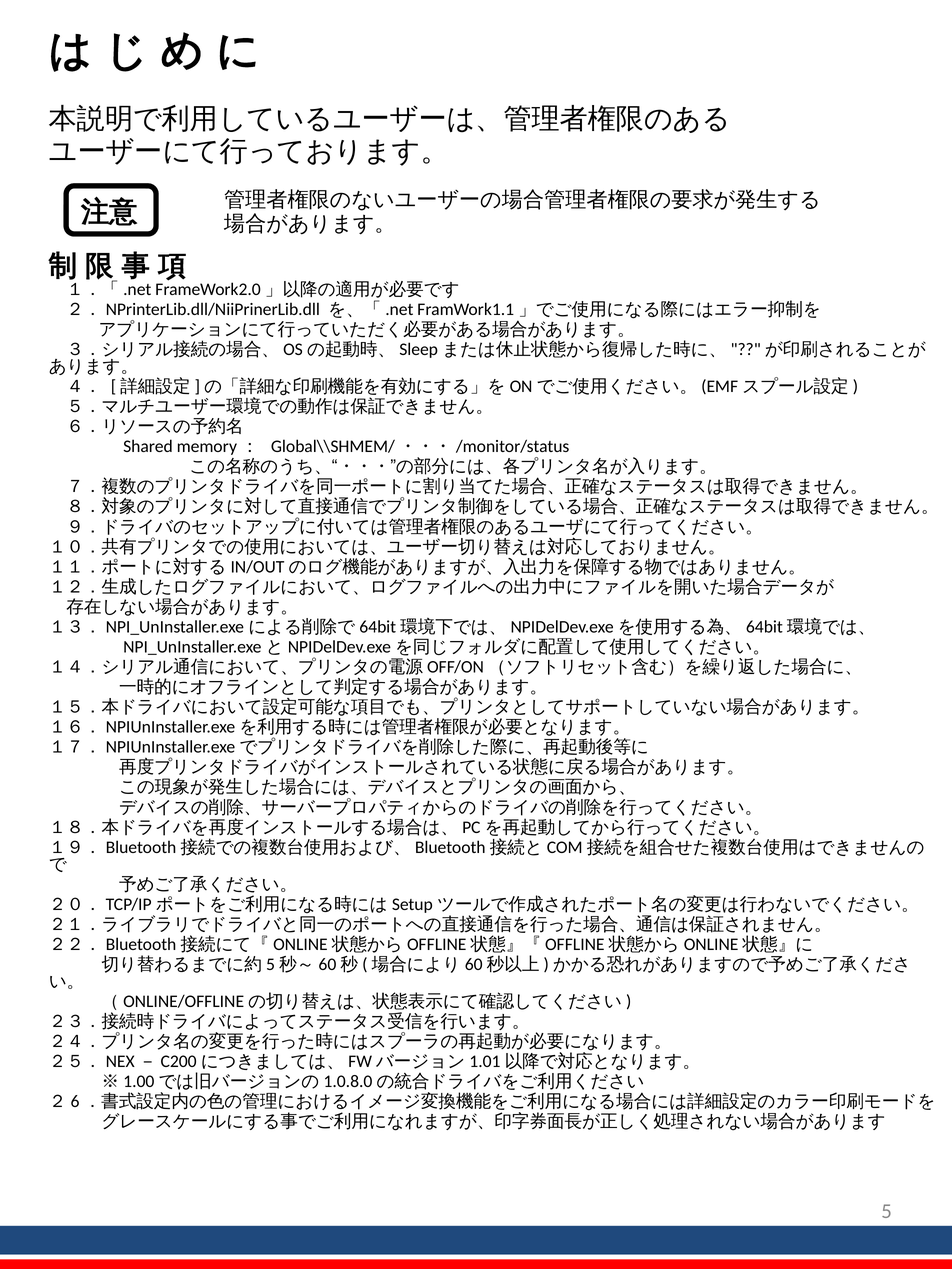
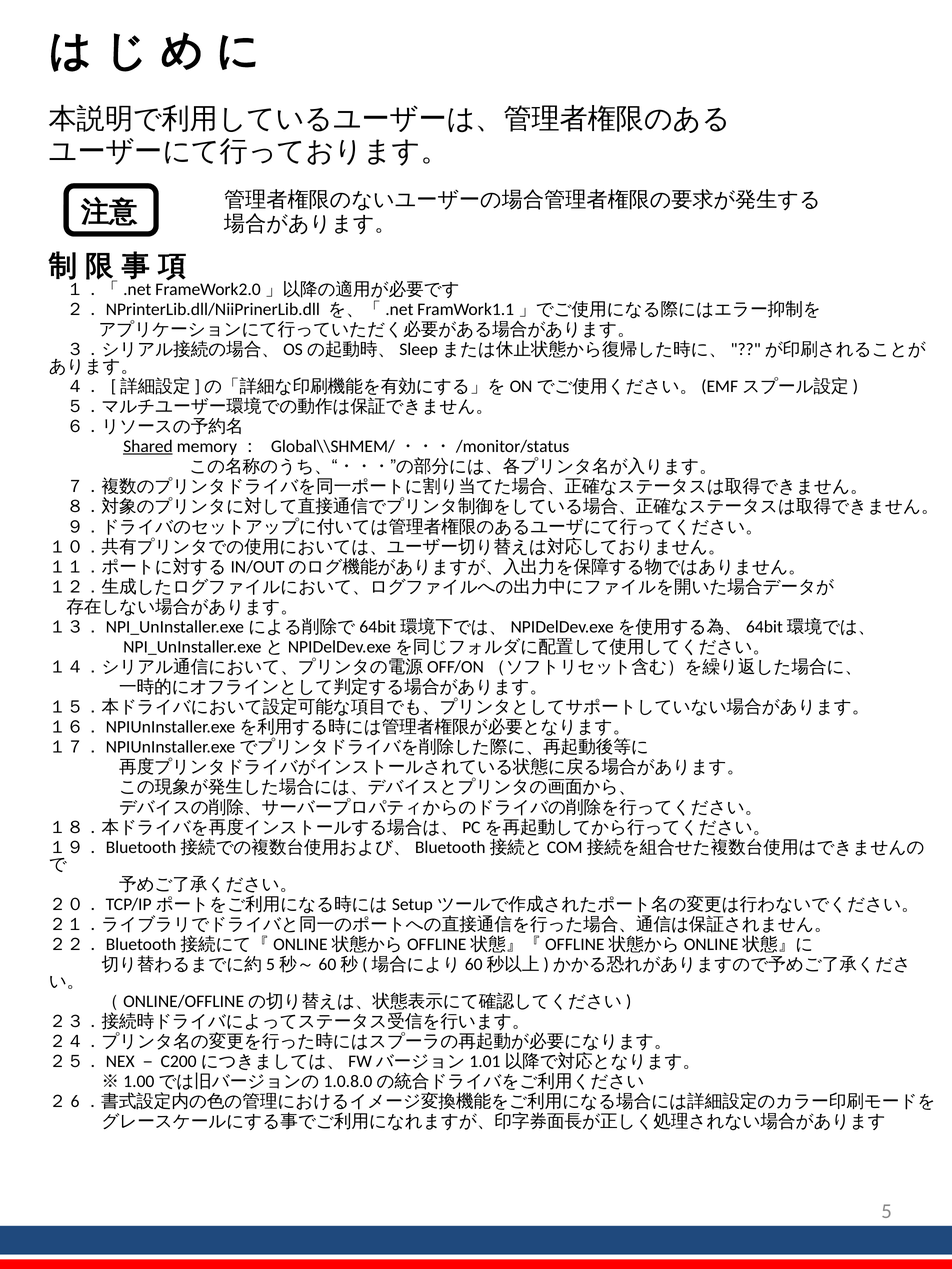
Shared underline: none -> present
